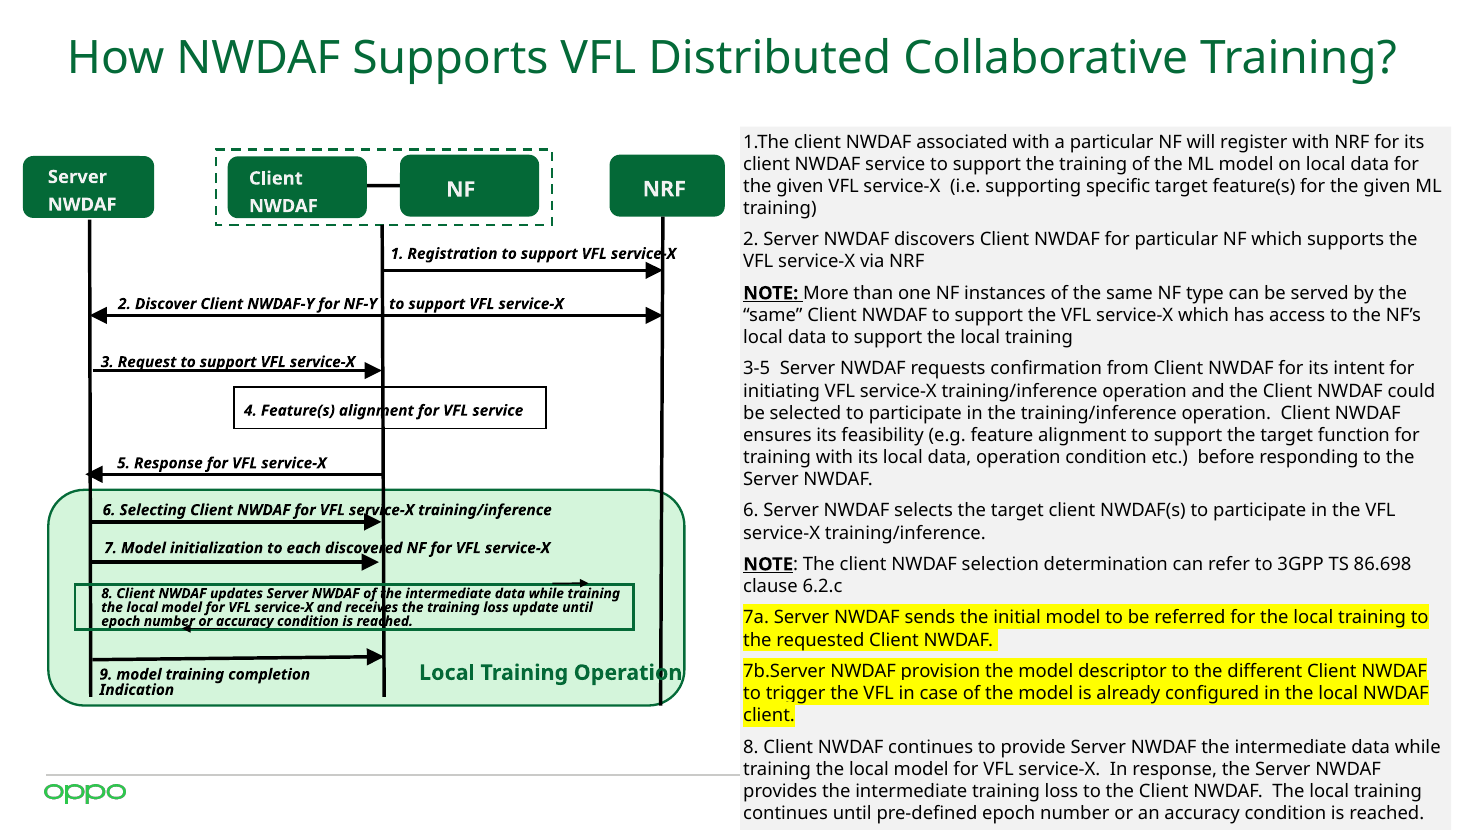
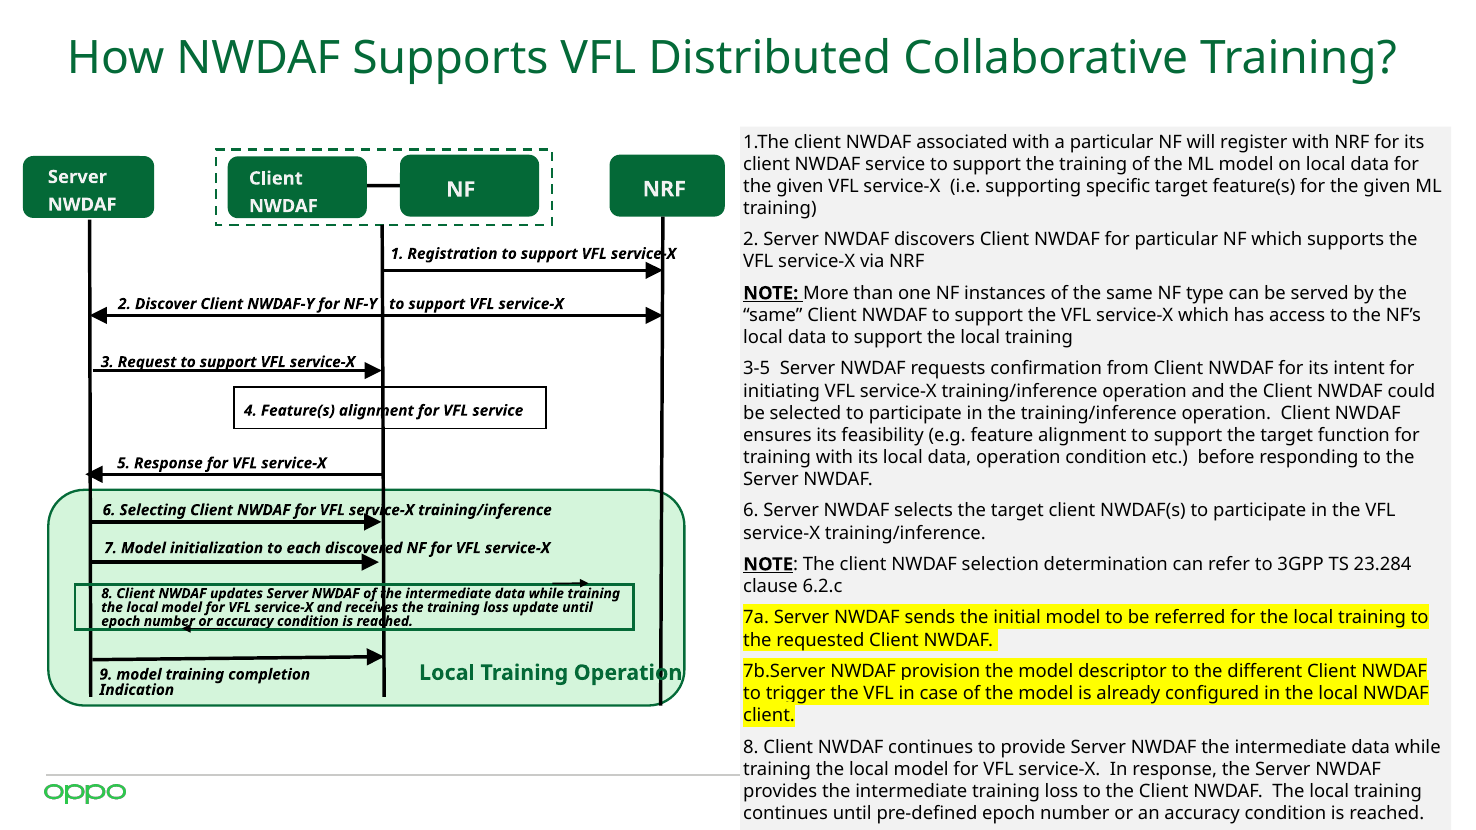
86.698: 86.698 -> 23.284
